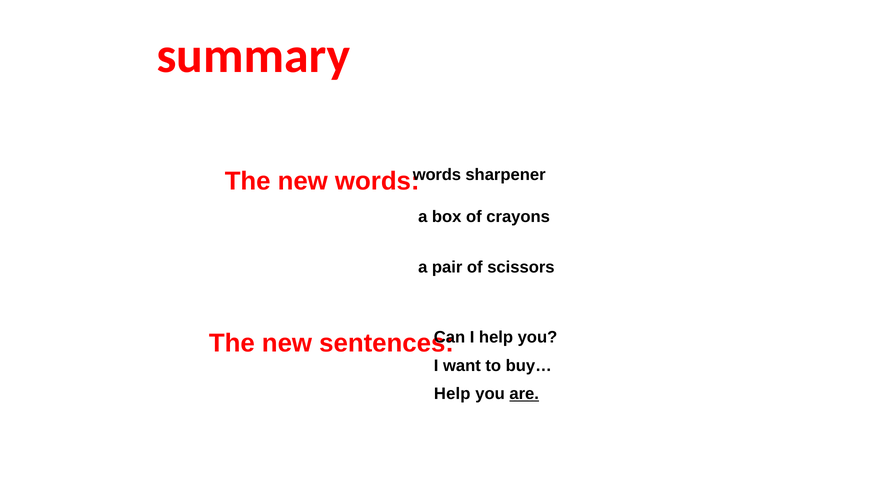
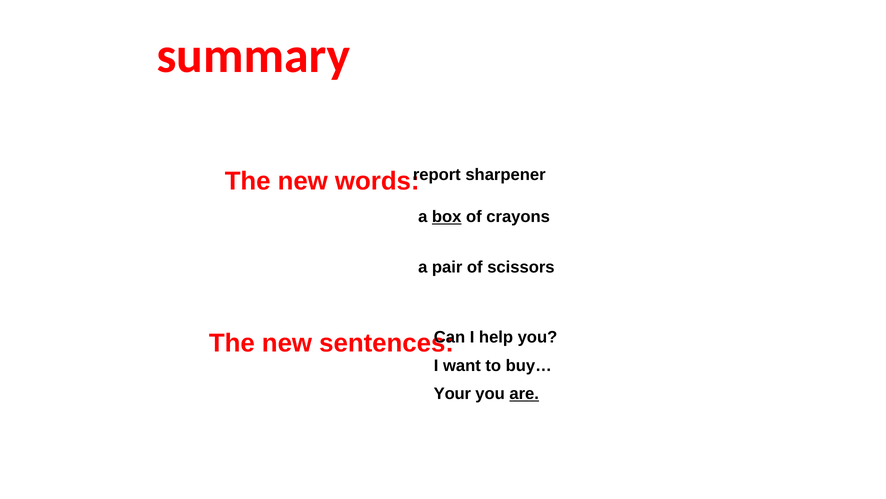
words at (437, 175): words -> report
box underline: none -> present
Help at (452, 393): Help -> Your
